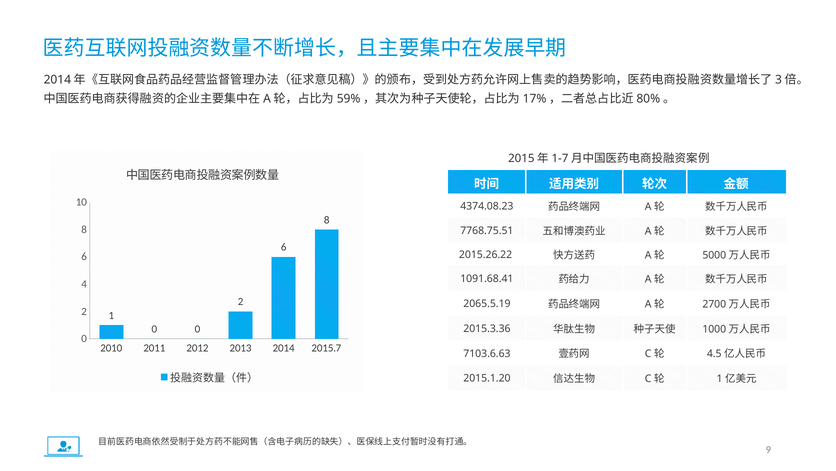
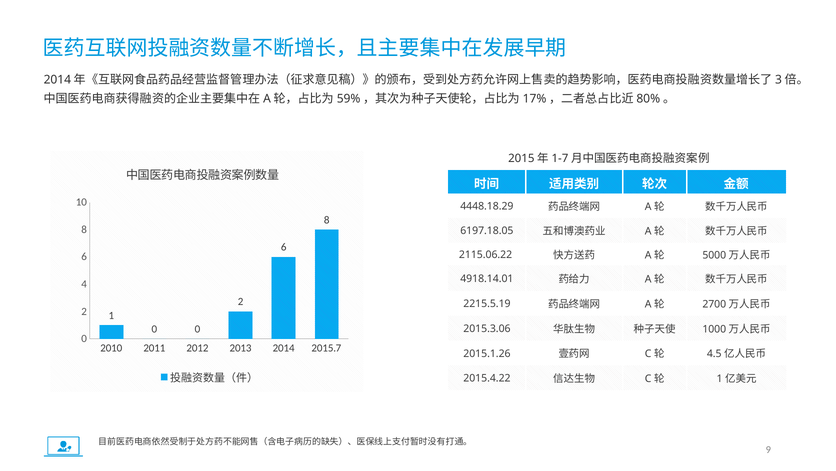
4374.08.23: 4374.08.23 -> 4448.18.29
7768.75.51: 7768.75.51 -> 6197.18.05
2015.26.22: 2015.26.22 -> 2115.06.22
1091.68.41: 1091.68.41 -> 4918.14.01
2065.5.19: 2065.5.19 -> 2215.5.19
2015.3.36: 2015.3.36 -> 2015.3.06
7103.6.63: 7103.6.63 -> 2015.1.26
2015.1.20: 2015.1.20 -> 2015.4.22
